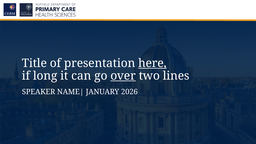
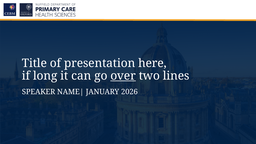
here underline: present -> none
